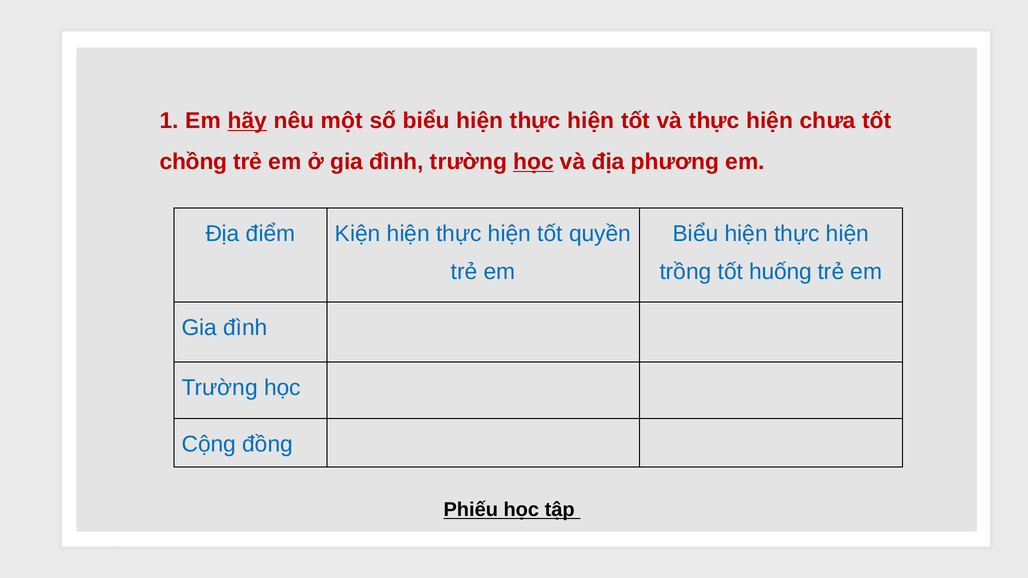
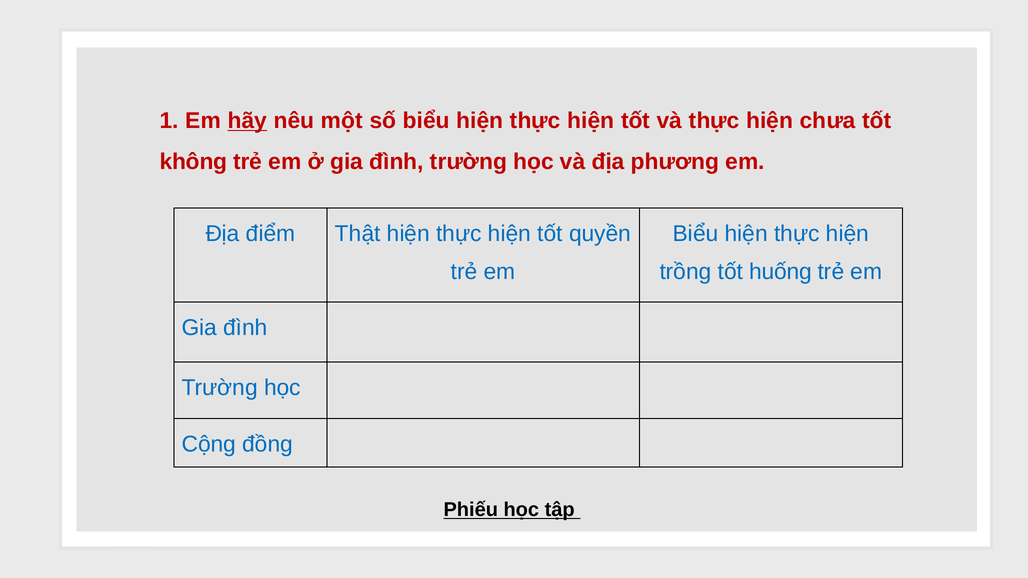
chồng: chồng -> không
học at (533, 162) underline: present -> none
Kiện: Kiện -> Thật
